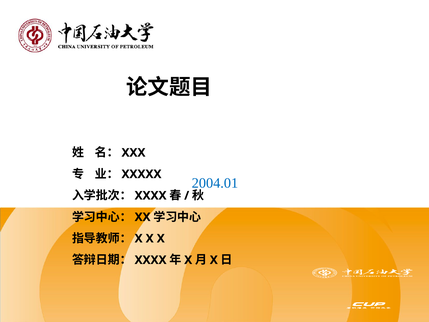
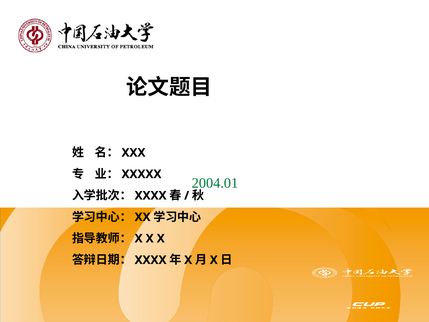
2004.01 colour: blue -> green
